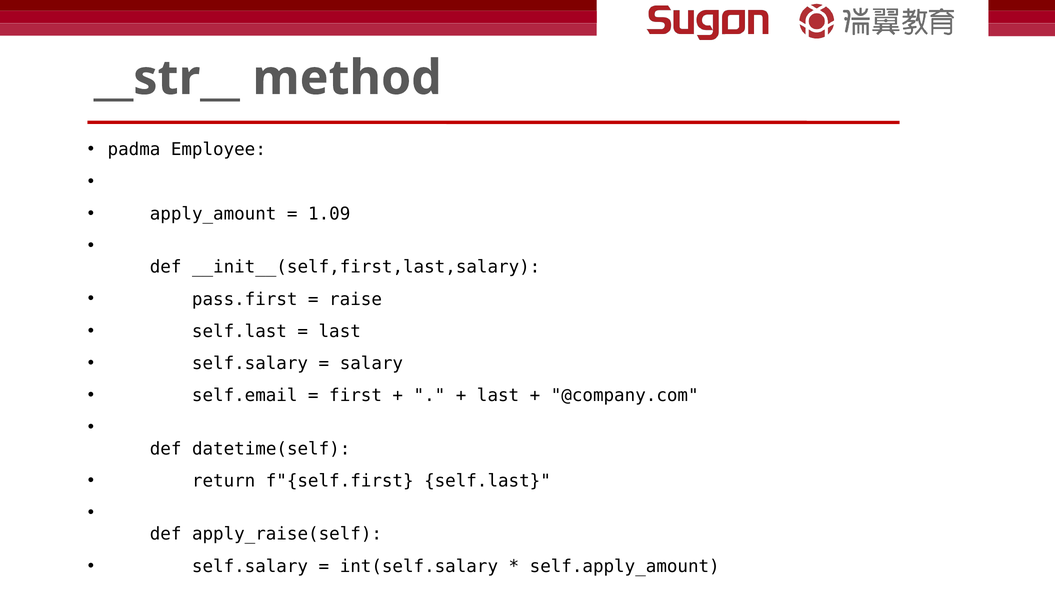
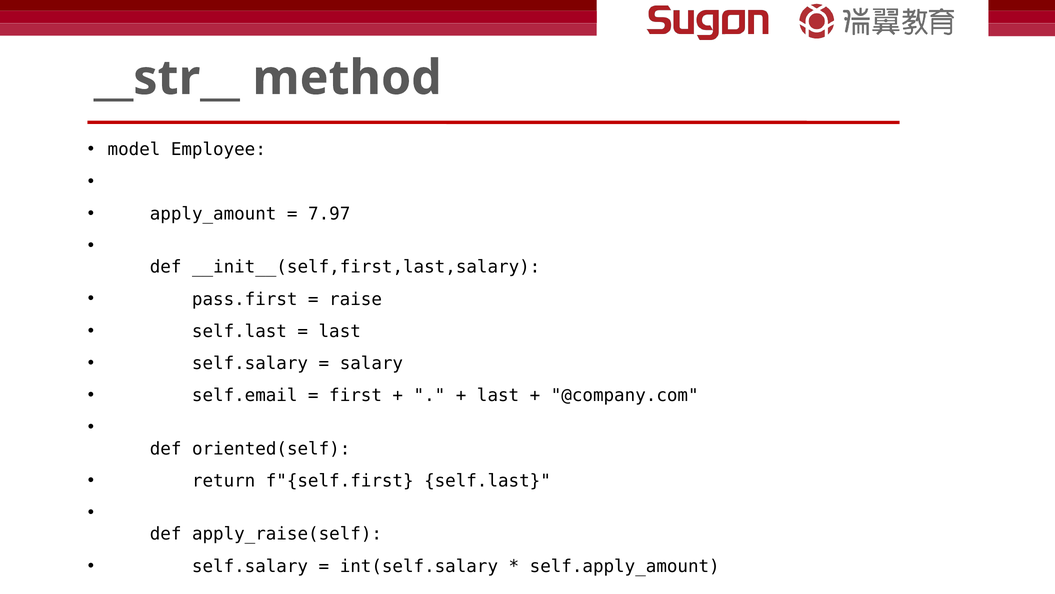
padma: padma -> model
1.09: 1.09 -> 7.97
datetime(self: datetime(self -> oriented(self
